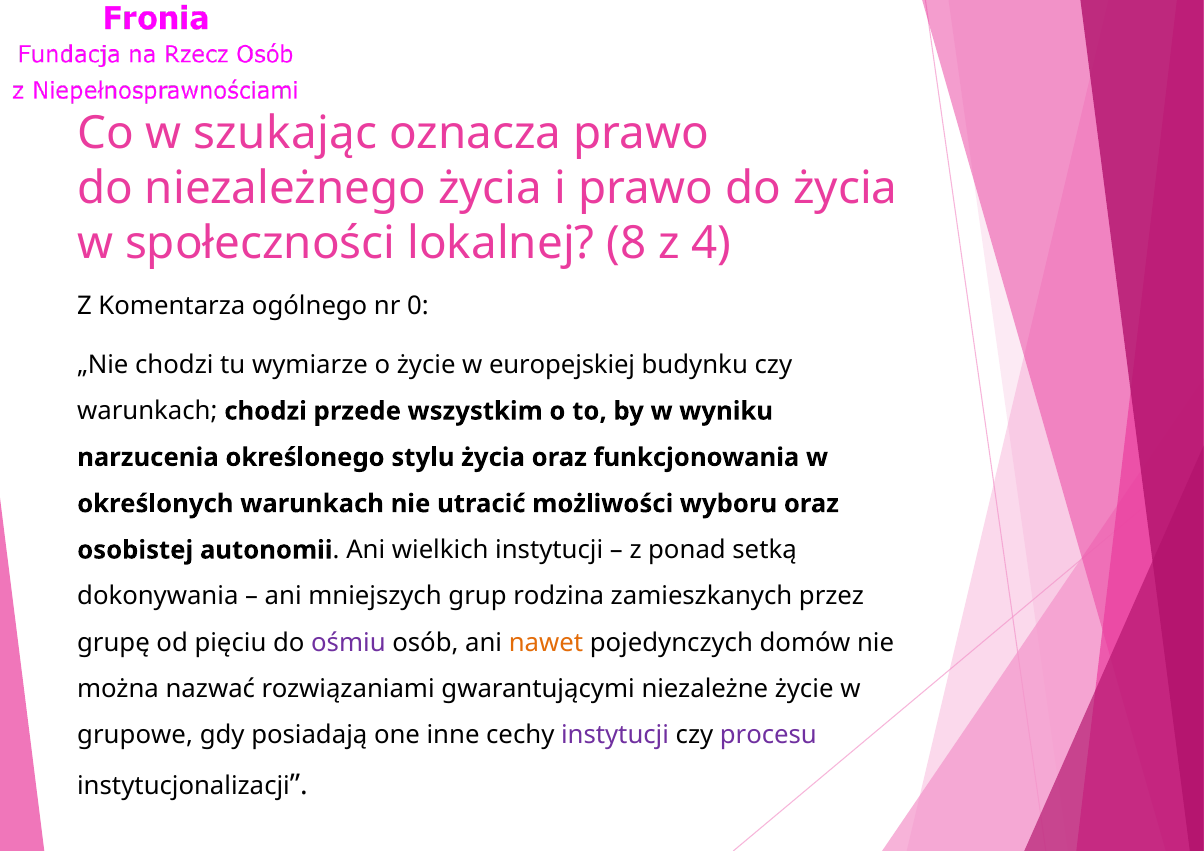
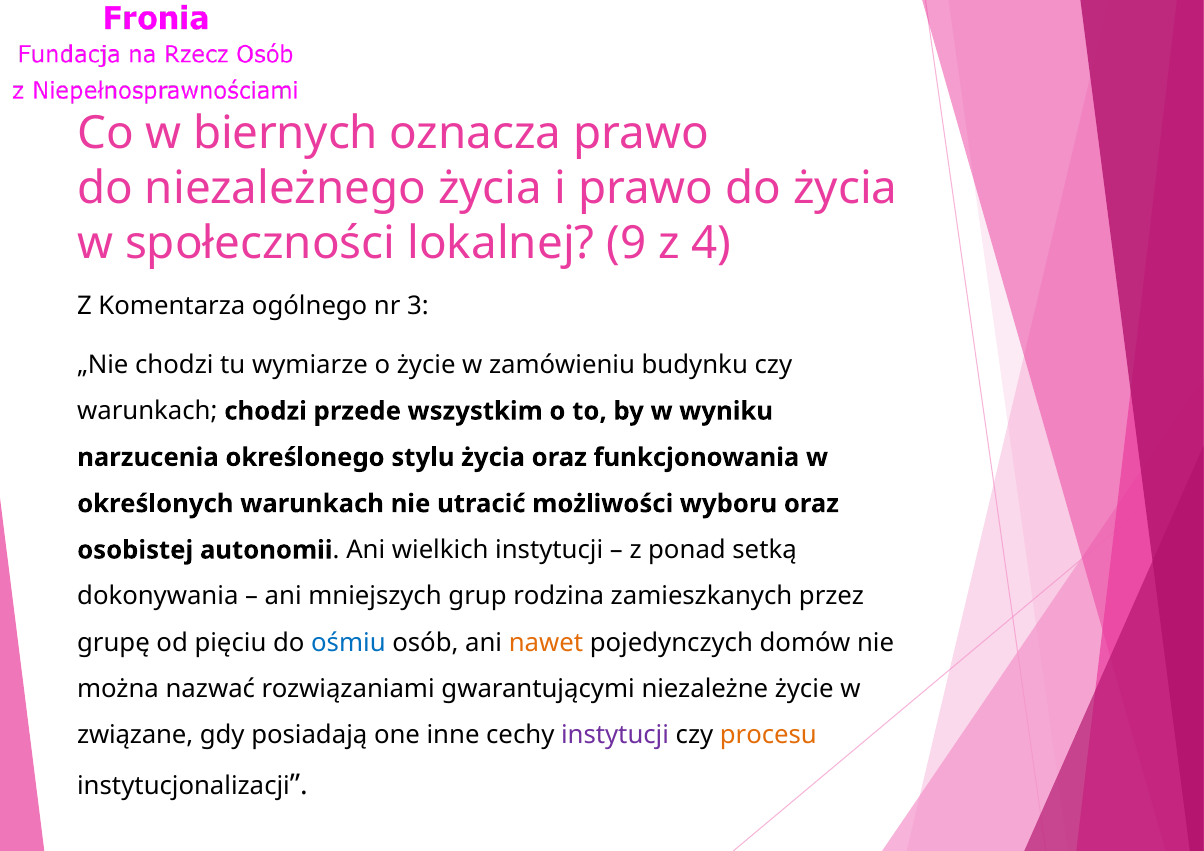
szukając: szukając -> biernych
8: 8 -> 9
0: 0 -> 3
europejskiej: europejskiej -> zamówieniu
ośmiu colour: purple -> blue
grupowe: grupowe -> związane
procesu colour: purple -> orange
